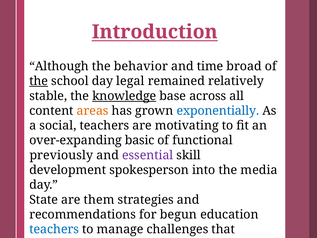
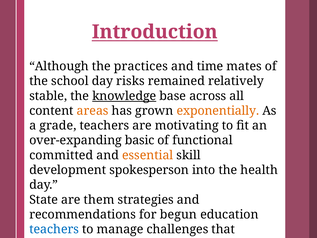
behavior: behavior -> practices
broad: broad -> mates
the at (39, 81) underline: present -> none
legal: legal -> risks
exponentially colour: blue -> orange
social: social -> grade
previously: previously -> committed
essential colour: purple -> orange
media: media -> health
